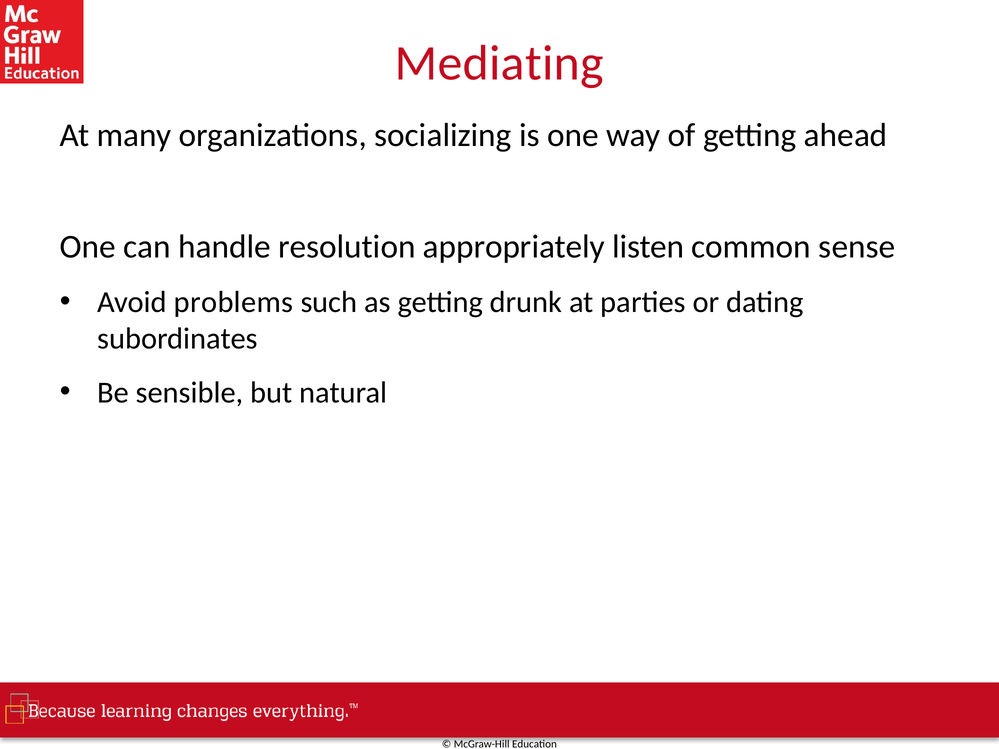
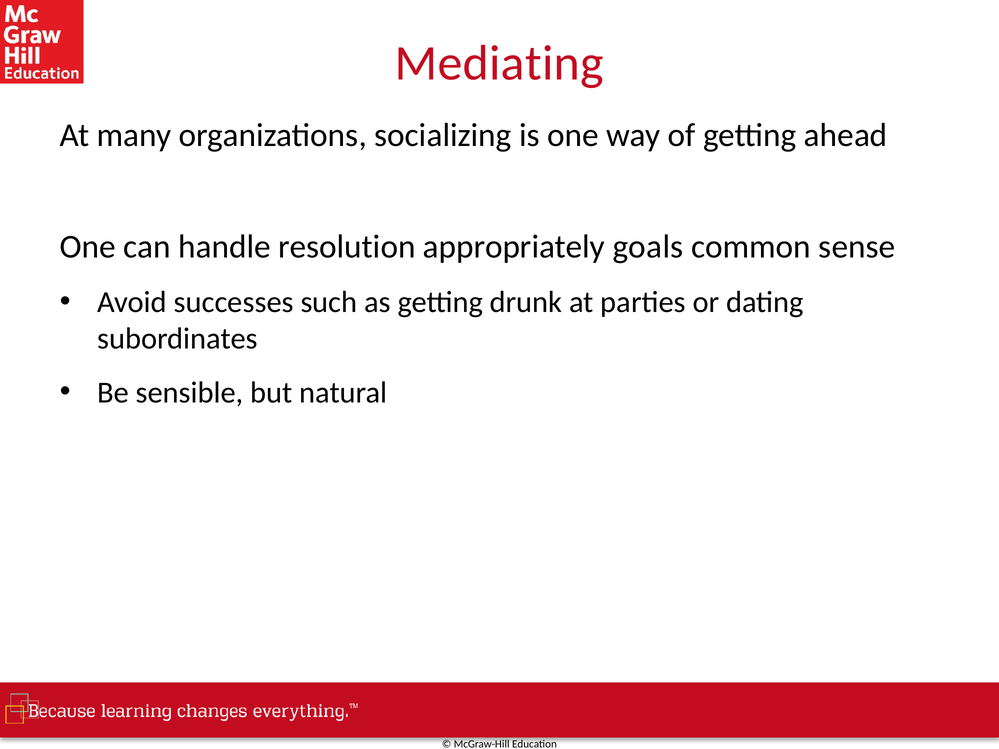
listen: listen -> goals
problems: problems -> successes
